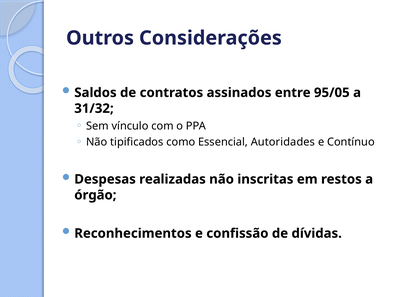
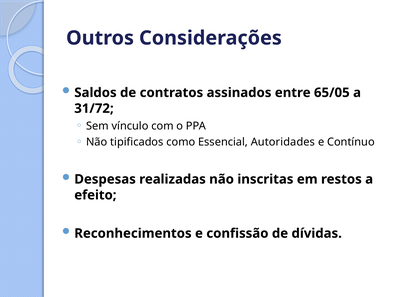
95/05: 95/05 -> 65/05
31/32: 31/32 -> 31/72
órgão: órgão -> efeito
